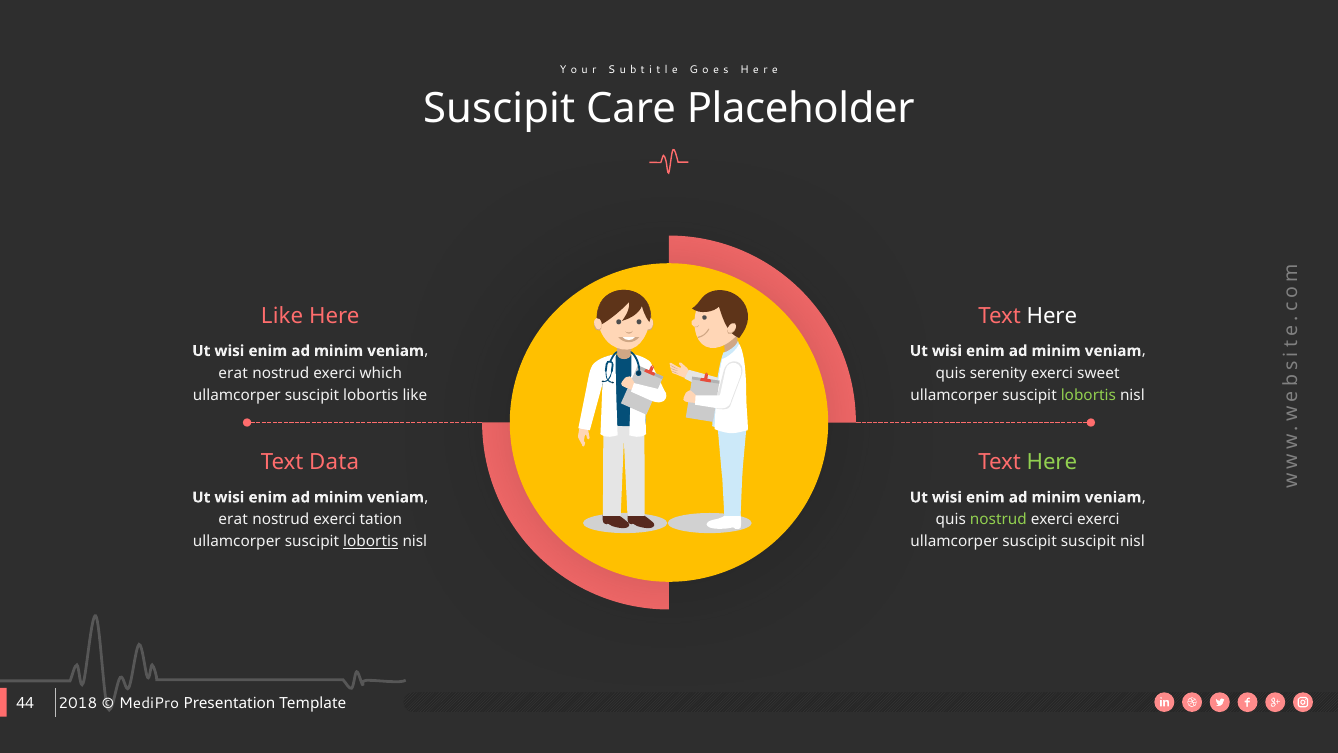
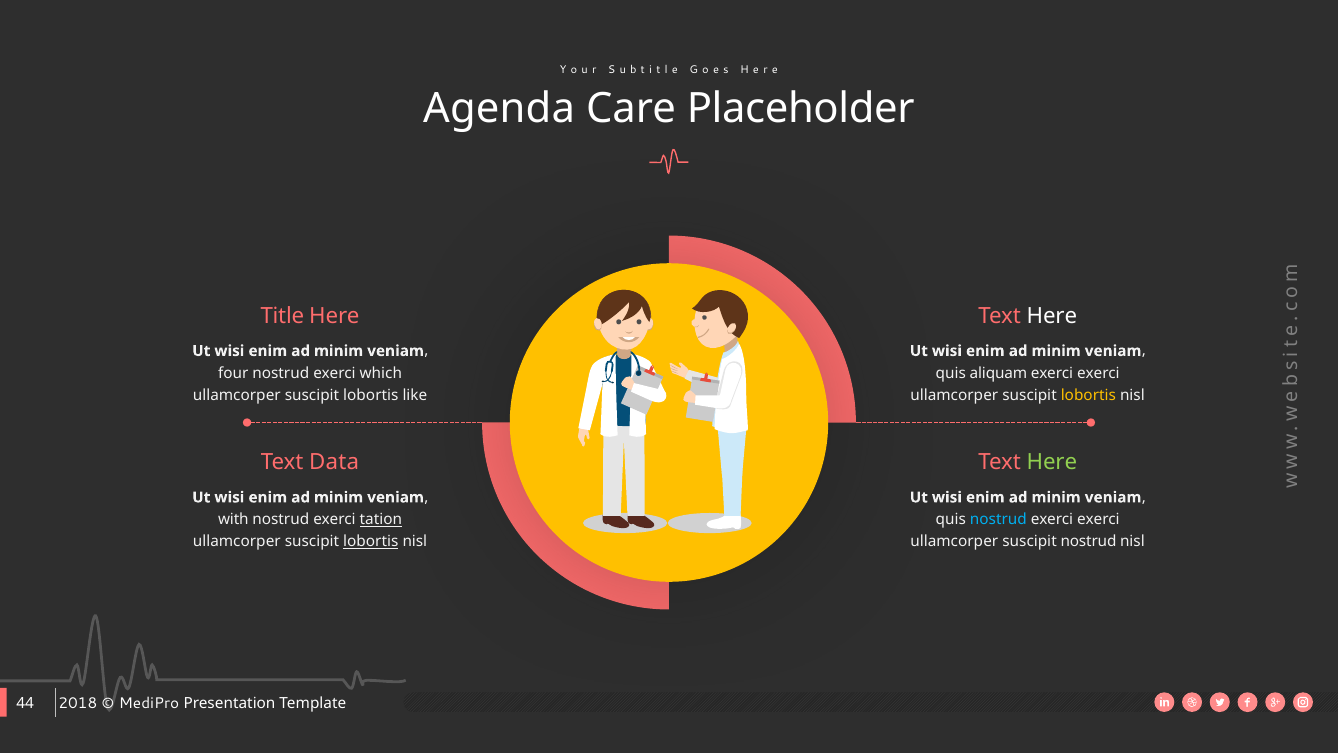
Suscipit at (499, 109): Suscipit -> Agenda
Like at (282, 316): Like -> Title
erat at (233, 373): erat -> four
serenity: serenity -> aliquam
sweet at (1098, 373): sweet -> exerci
lobortis at (1088, 395) colour: light green -> yellow
erat at (233, 519): erat -> with
tation underline: none -> present
nostrud at (998, 519) colour: light green -> light blue
suscipit suscipit: suscipit -> nostrud
